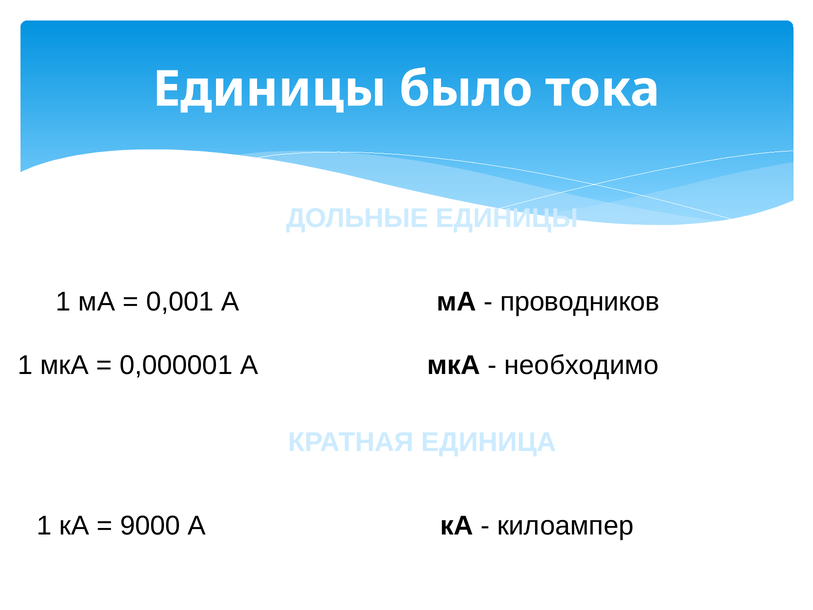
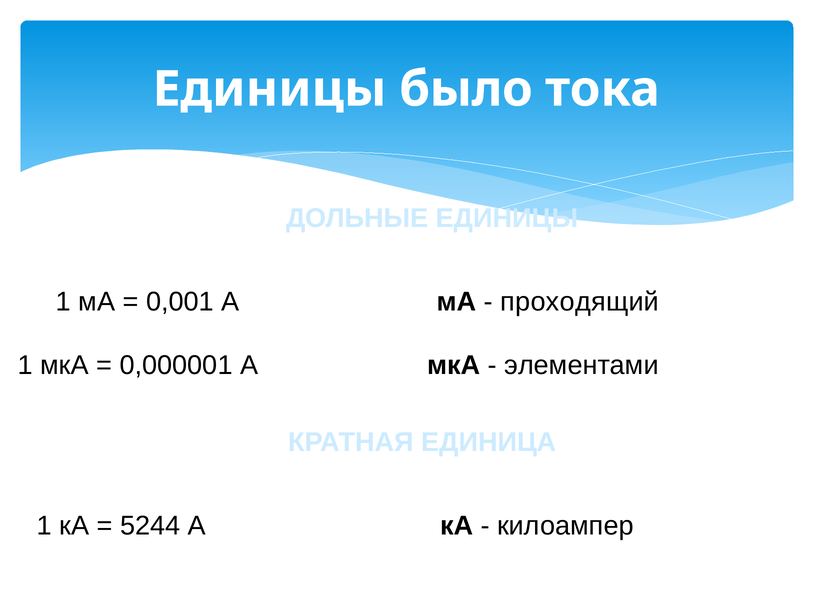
проводников: проводников -> проходящий
необходимо: необходимо -> элементами
9000: 9000 -> 5244
